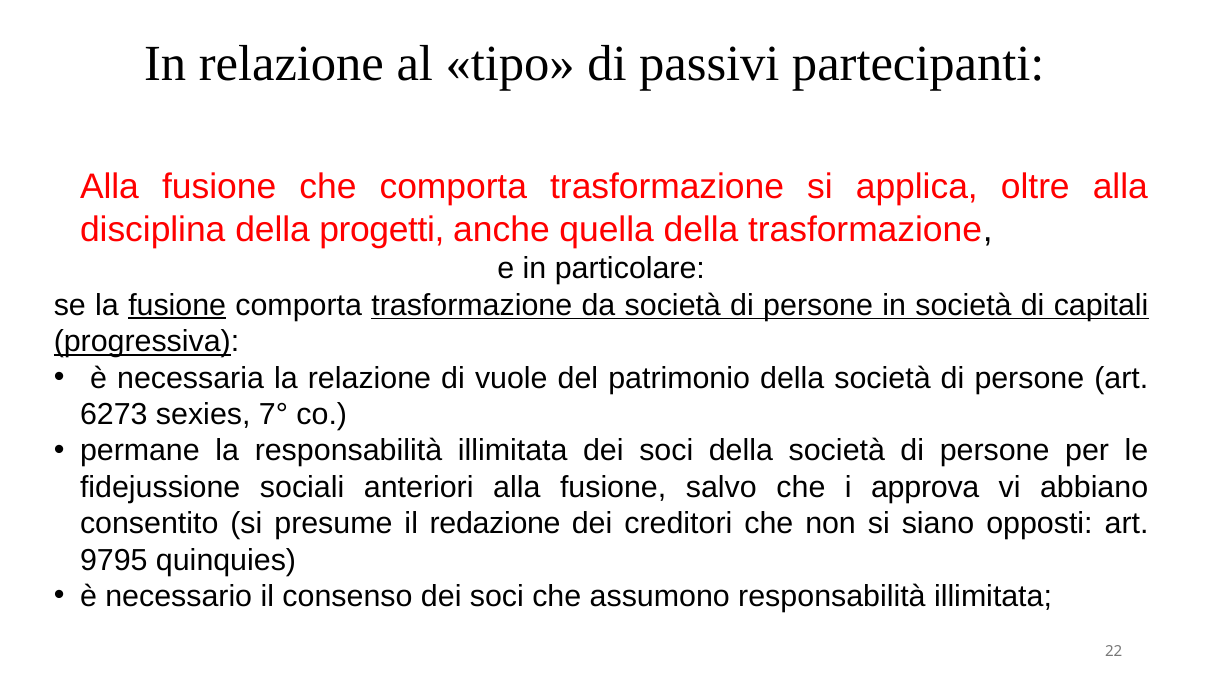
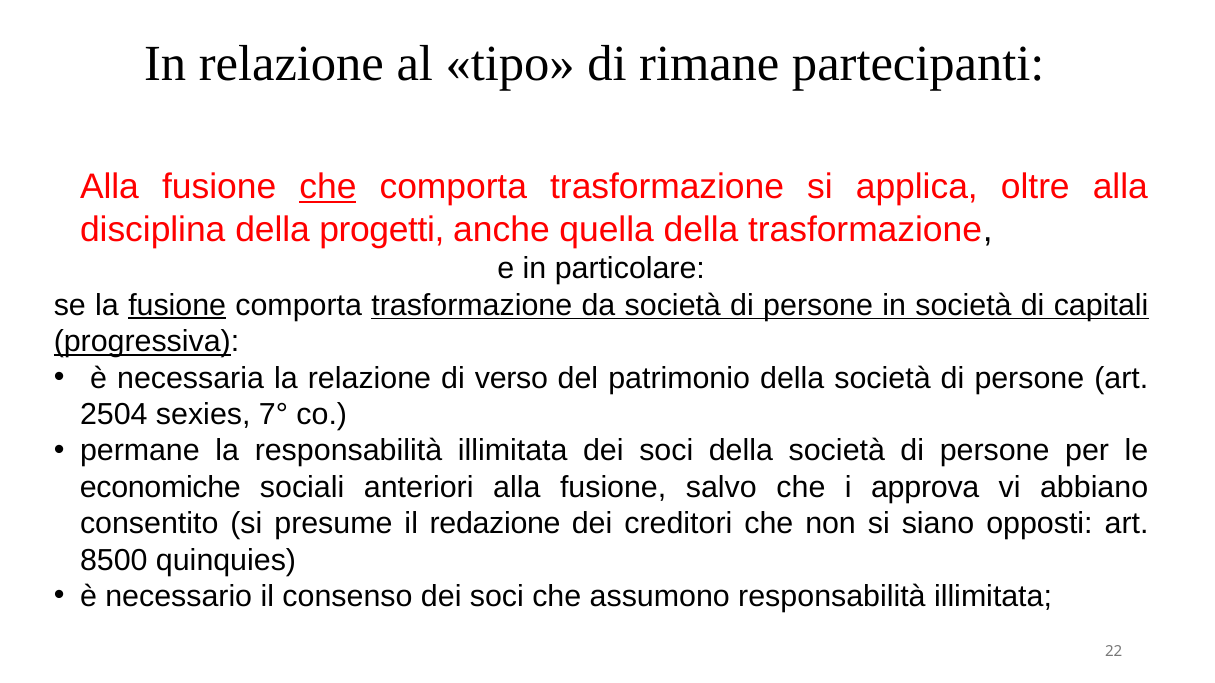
passivi: passivi -> rimane
che at (328, 187) underline: none -> present
vuole: vuole -> verso
6273: 6273 -> 2504
fidejussione: fidejussione -> economiche
9795: 9795 -> 8500
